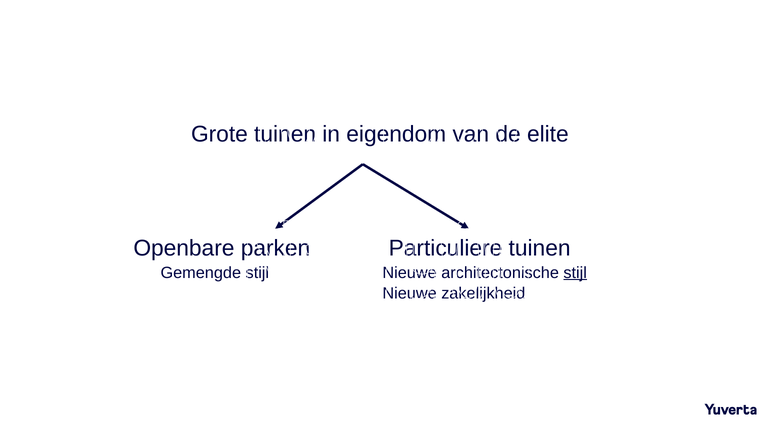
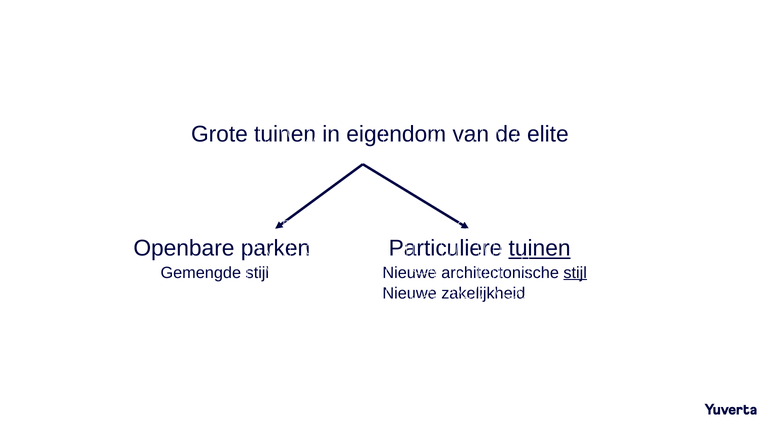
tuinen at (540, 249) underline: none -> present
